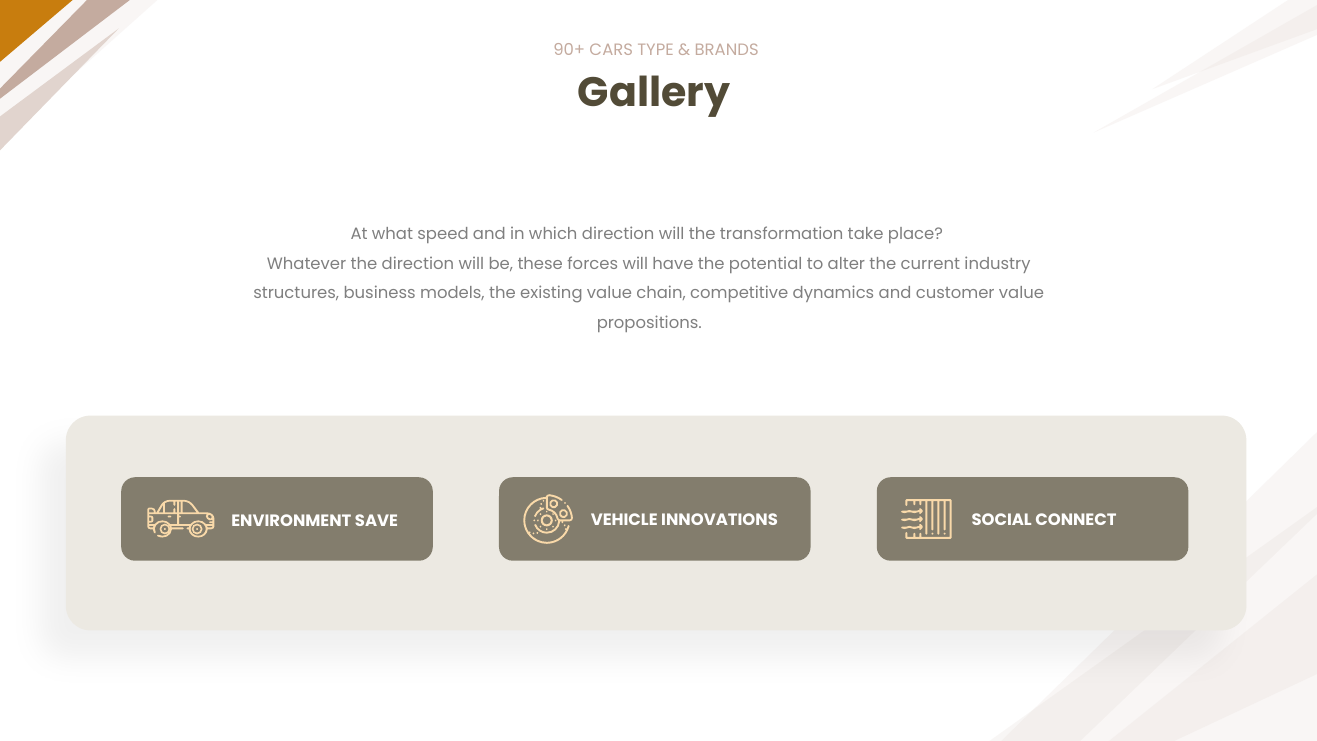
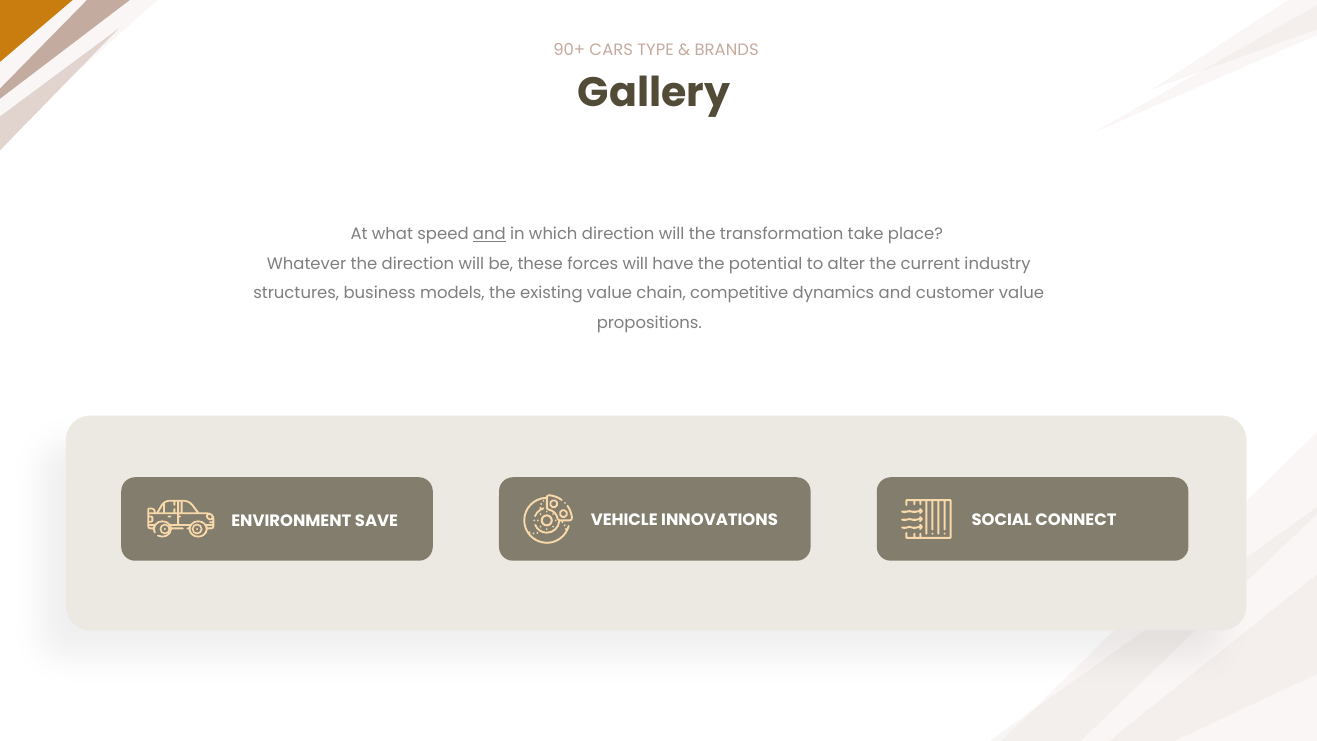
and at (489, 234) underline: none -> present
